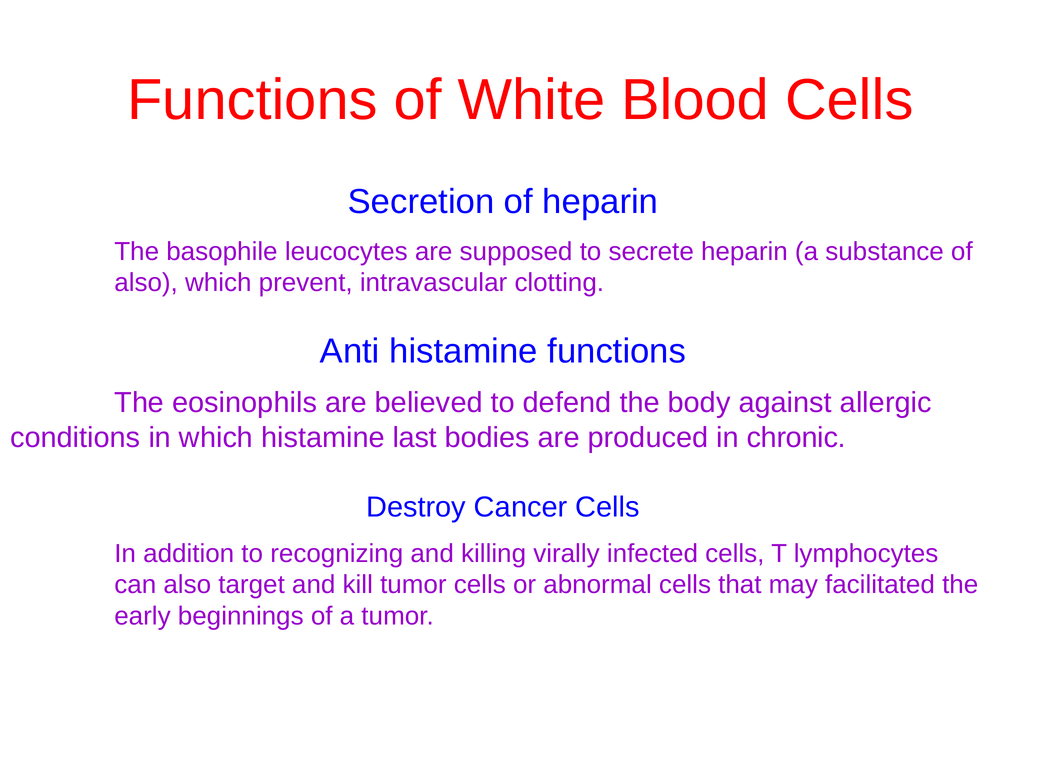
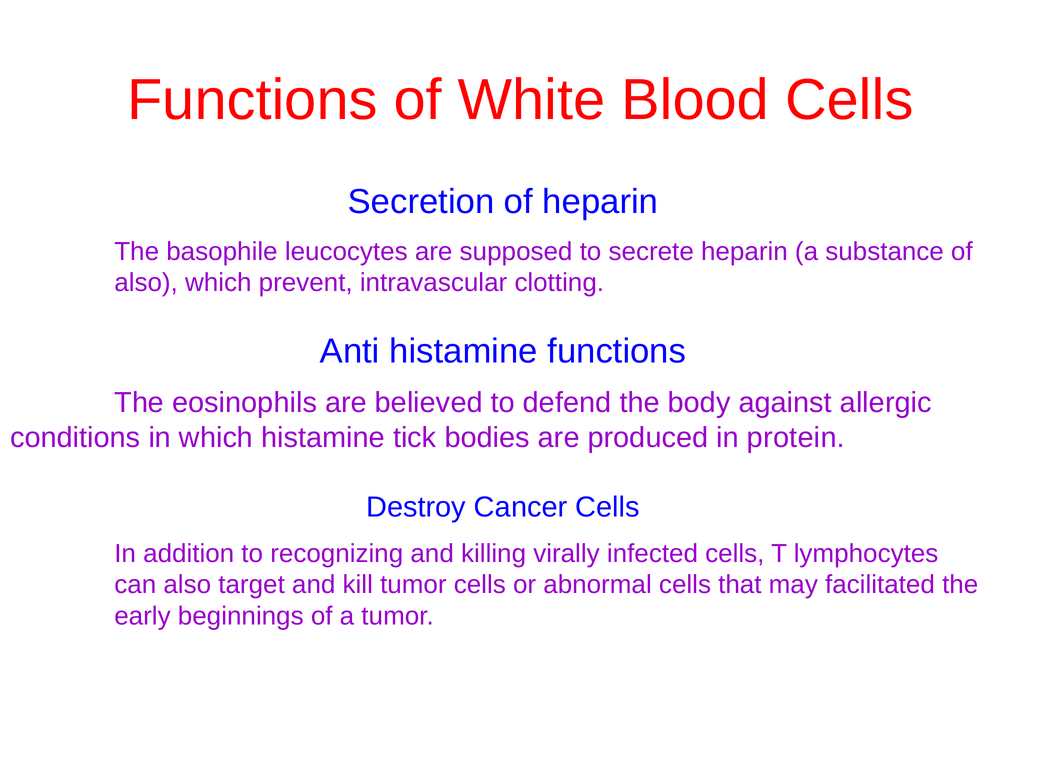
last: last -> tick
chronic: chronic -> protein
